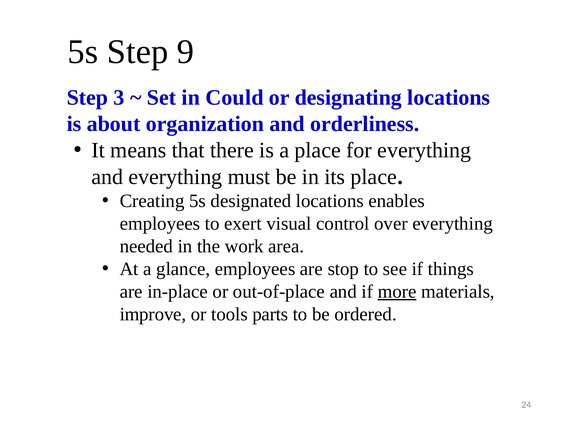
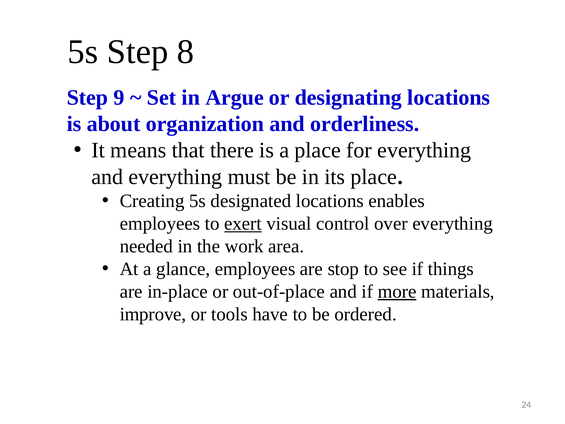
9: 9 -> 8
3: 3 -> 9
Could: Could -> Argue
exert underline: none -> present
parts: parts -> have
